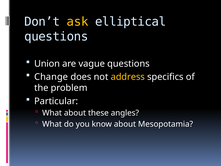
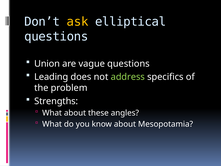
Change: Change -> Leading
address colour: yellow -> light green
Particular: Particular -> Strengths
